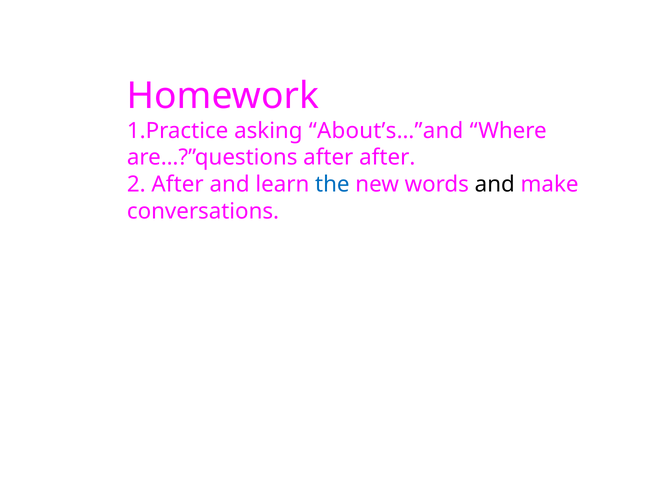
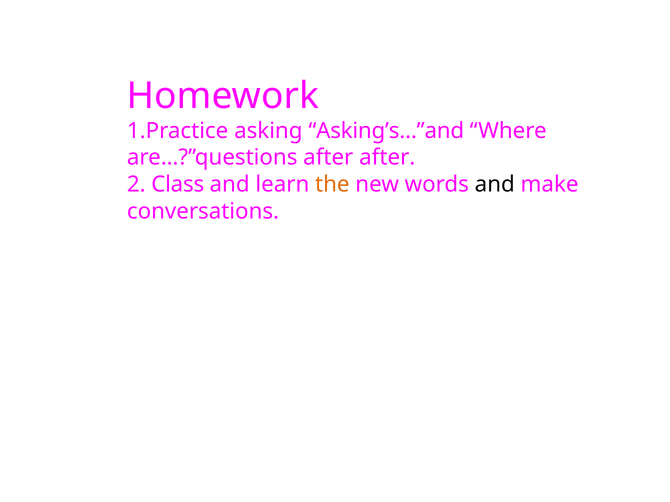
About’s…”and: About’s…”and -> Asking’s…”and
2 After: After -> Class
the colour: blue -> orange
